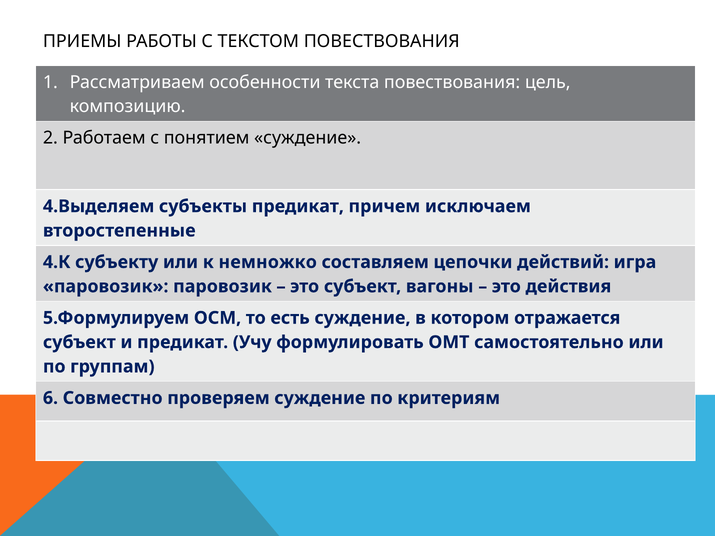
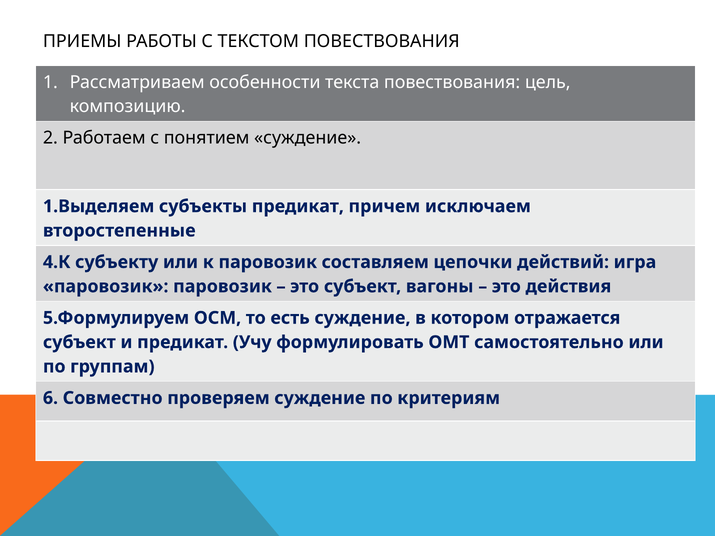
4.Выделяем: 4.Выделяем -> 1.Выделяем
к немножко: немножко -> паровозик
